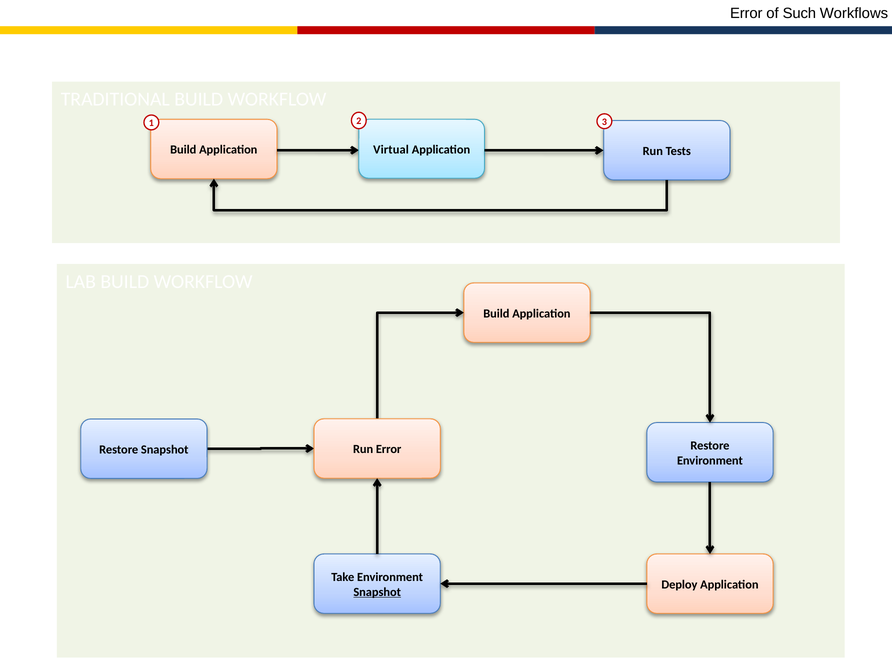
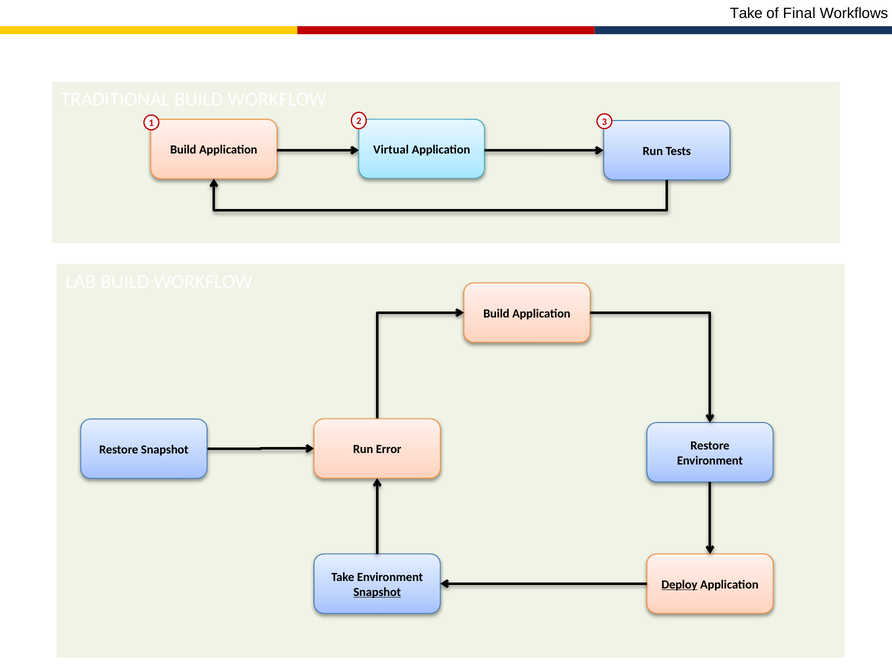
Error at (746, 13): Error -> Take
Such: Such -> Final
Deploy underline: none -> present
